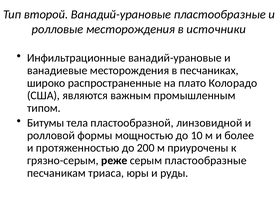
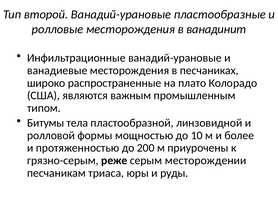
источники: источники -> ванадинит
серым пластообразные: пластообразные -> месторождении
